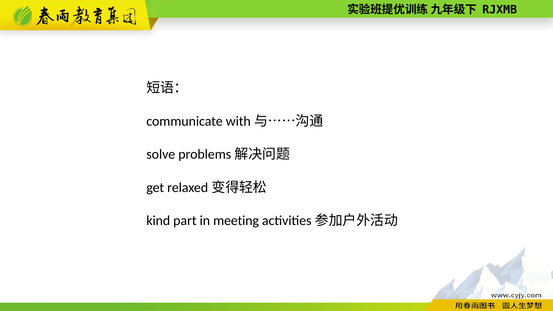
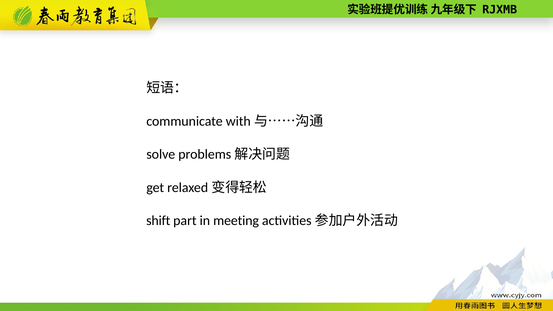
kind: kind -> shift
